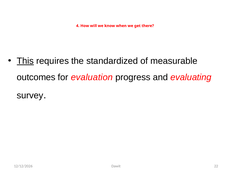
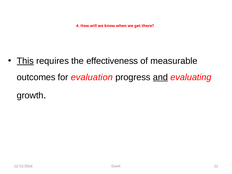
standardized: standardized -> effectiveness
and underline: none -> present
survey: survey -> growth
